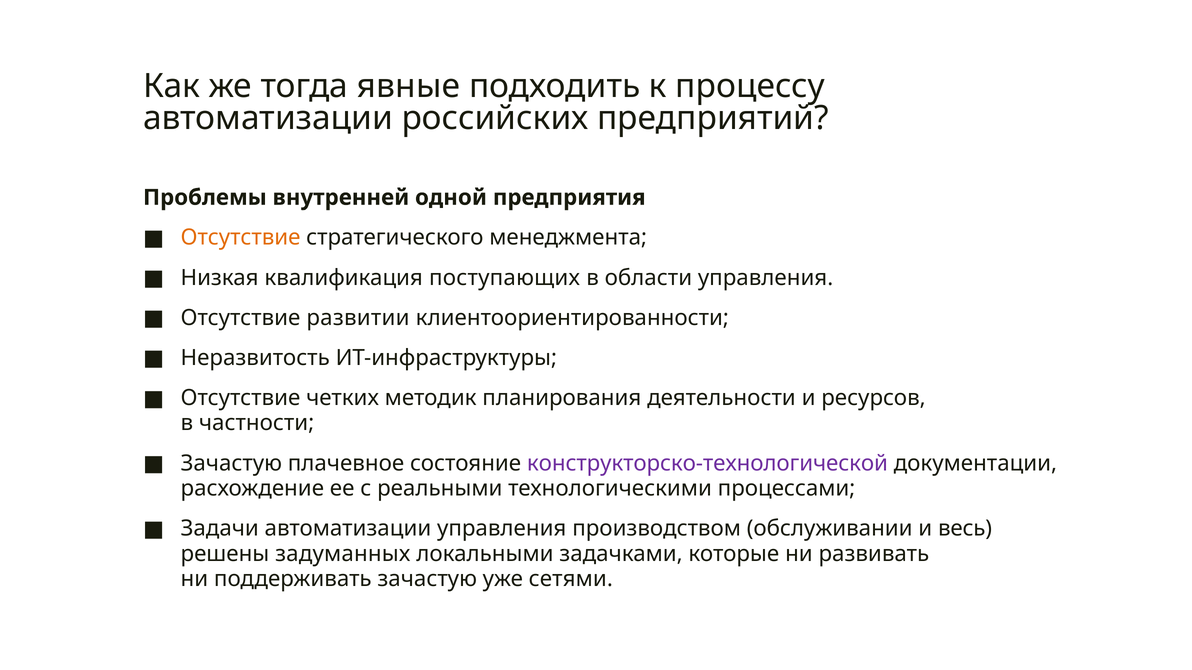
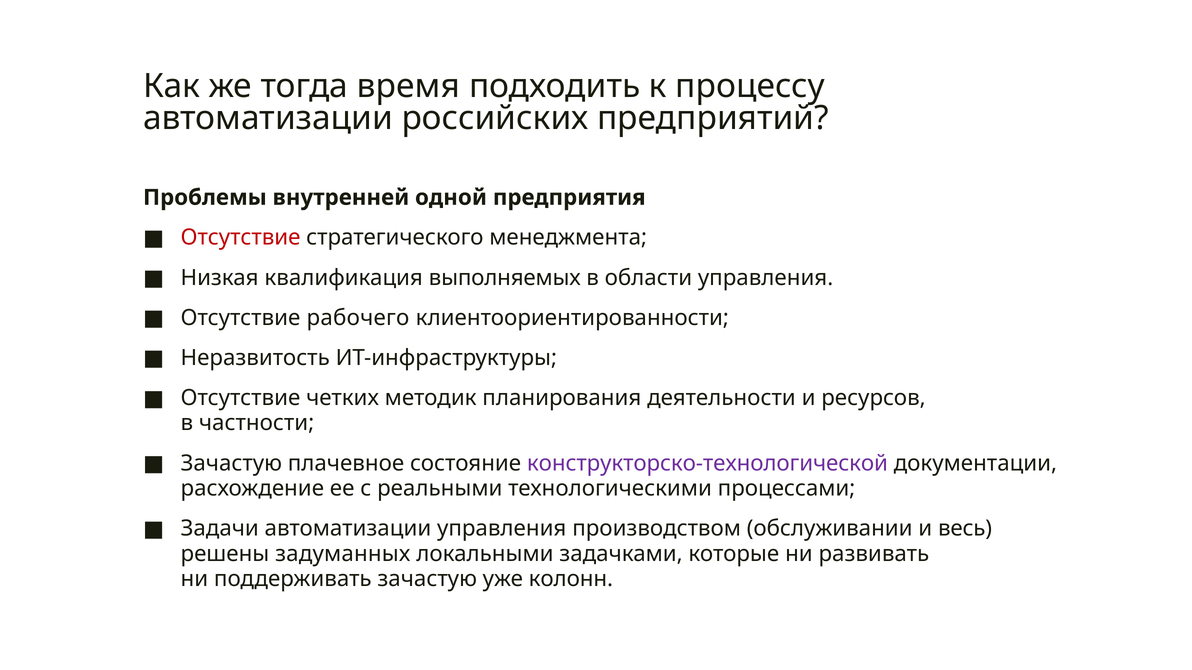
явные: явные -> время
Отсутствие at (241, 238) colour: orange -> red
поступающих: поступающих -> выполняемых
развитии: развитии -> рабочего
сетями: сетями -> колонн
